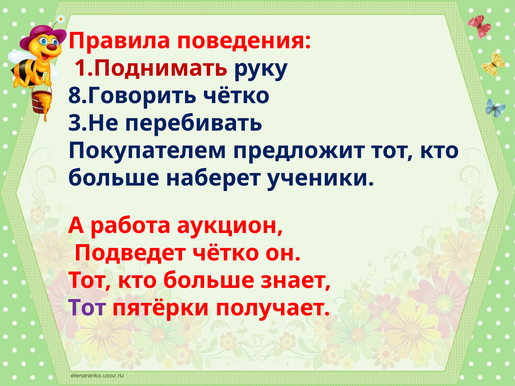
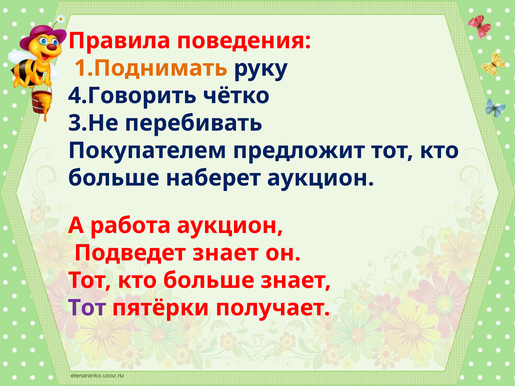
1.Поднимать colour: red -> orange
8.Говорить: 8.Говорить -> 4.Говорить
наберет ученики: ученики -> аукцион
Подведет чётко: чётко -> знает
